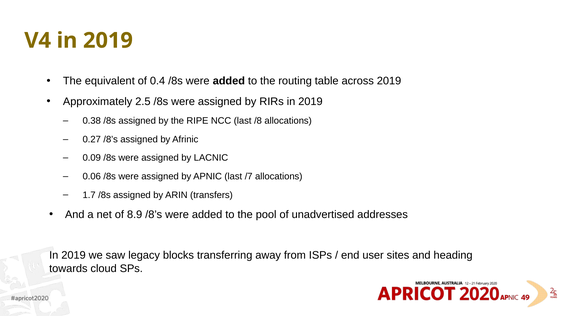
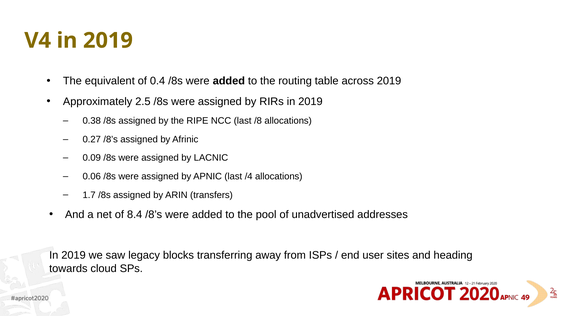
/7: /7 -> /4
8.9: 8.9 -> 8.4
